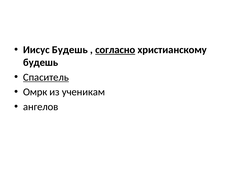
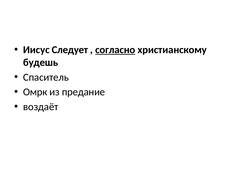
Иисус Будешь: Будешь -> Следует
Спаситель underline: present -> none
ученикам: ученикам -> предание
ангелов: ангелов -> воздаёт
